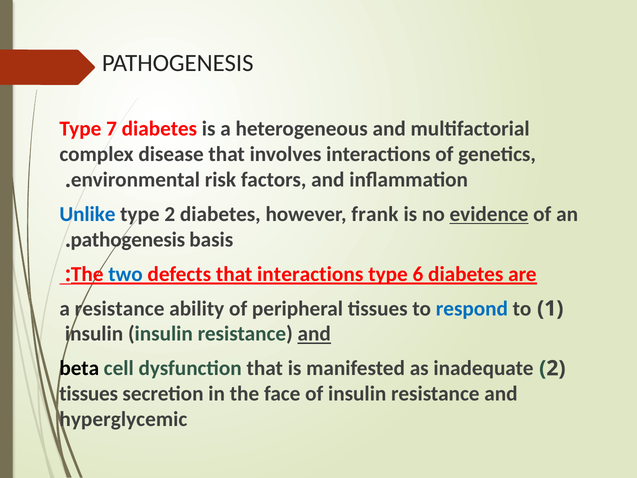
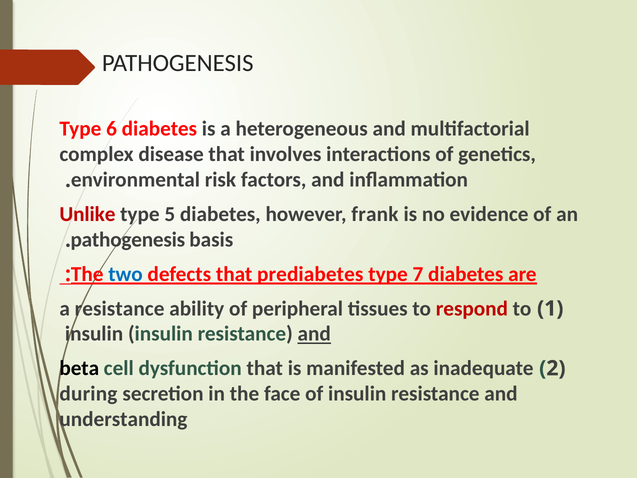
7: 7 -> 6
Unlike colour: blue -> red
type 2: 2 -> 5
evidence underline: present -> none
that interactions: interactions -> prediabetes
6: 6 -> 7
respond colour: blue -> red
tissues at (89, 394): tissues -> during
hyperglycemic: hyperglycemic -> understanding
